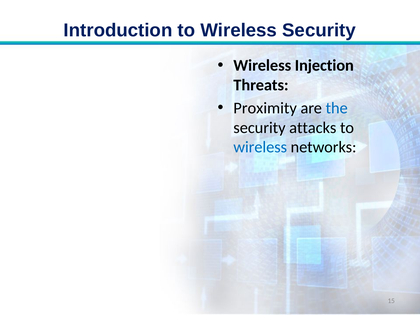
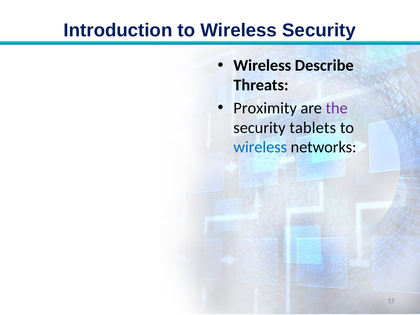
Injection: Injection -> Describe
the colour: blue -> purple
attacks: attacks -> tablets
